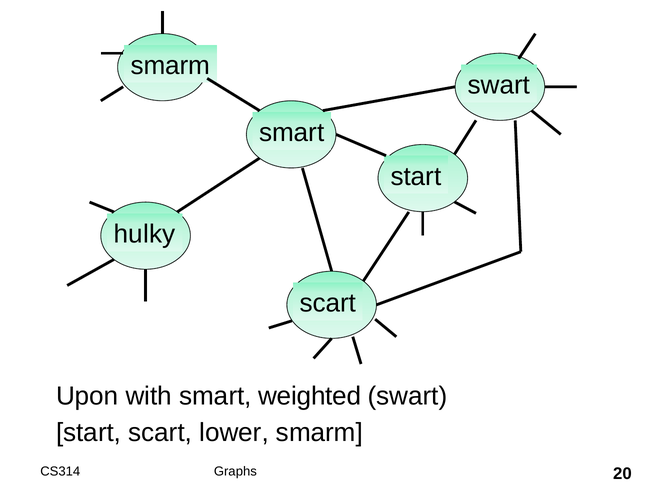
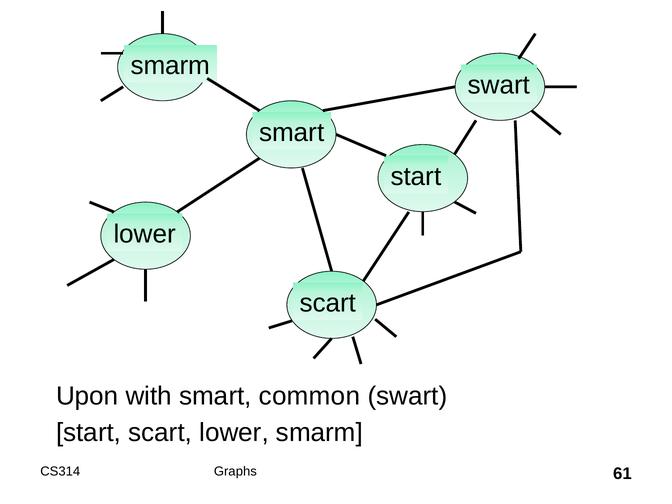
hulky at (145, 234): hulky -> lower
weighted: weighted -> common
20: 20 -> 61
